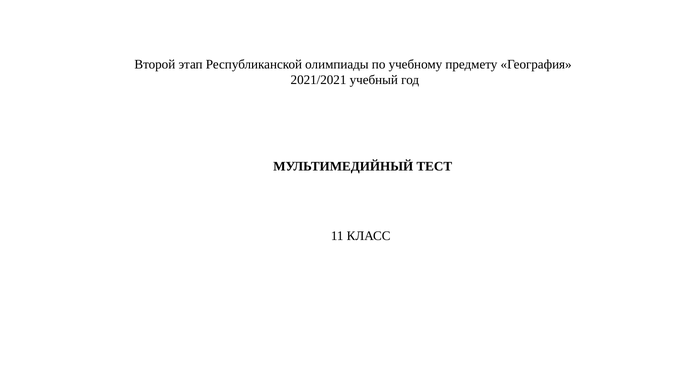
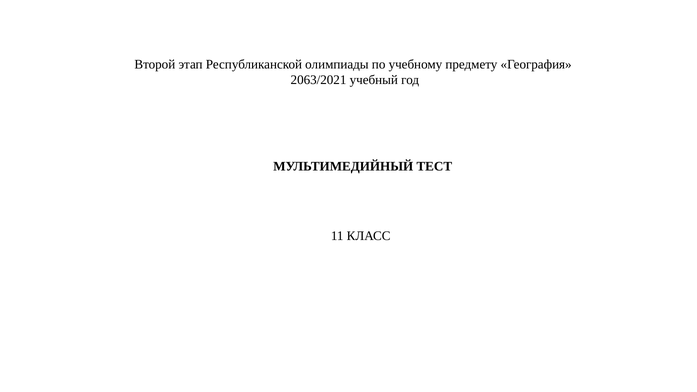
2021/2021: 2021/2021 -> 2063/2021
